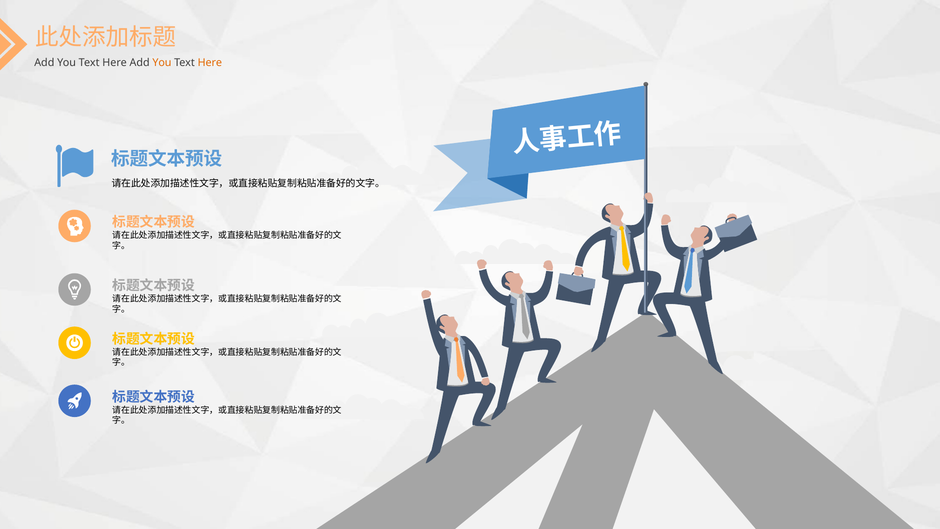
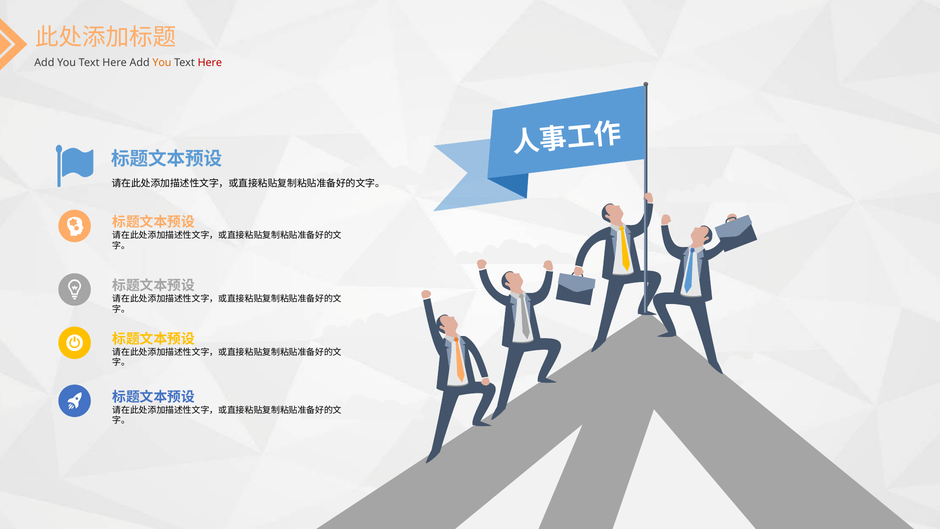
Here at (210, 62) colour: orange -> red
